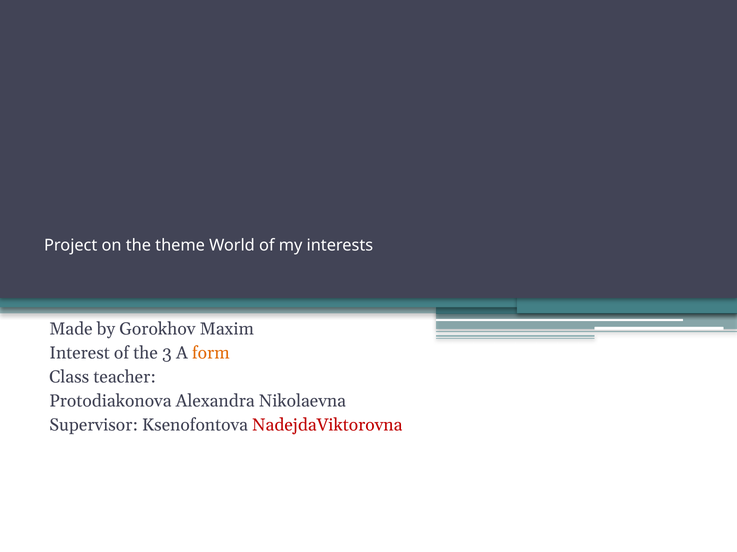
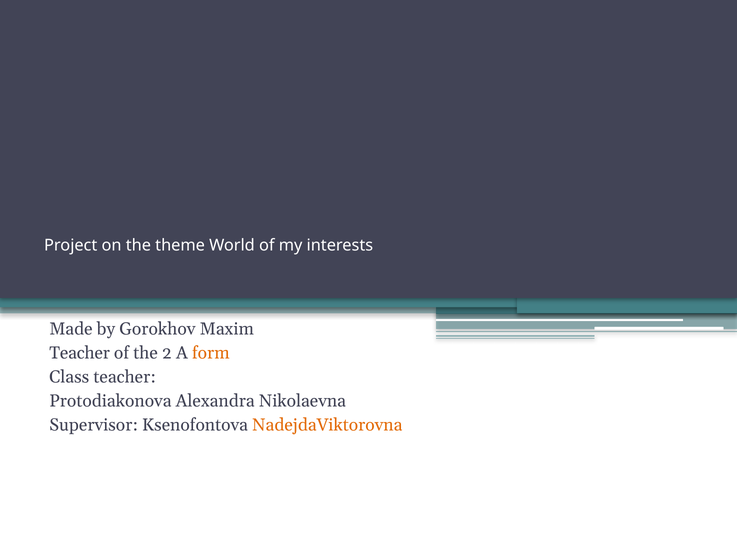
Interest at (80, 354): Interest -> Teacher
3: 3 -> 2
NadejdaViktorovna colour: red -> orange
